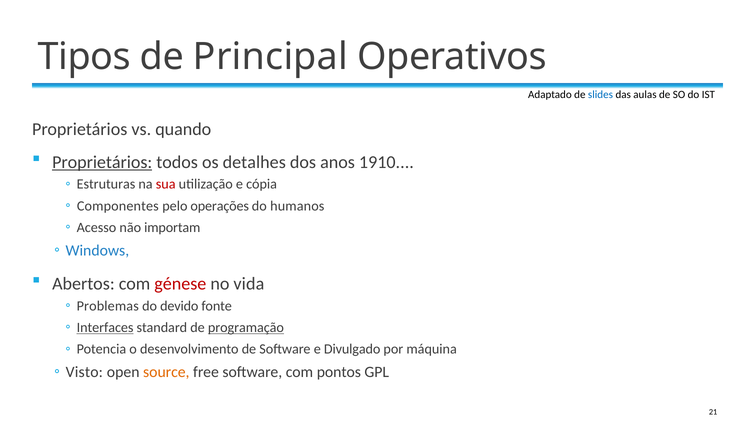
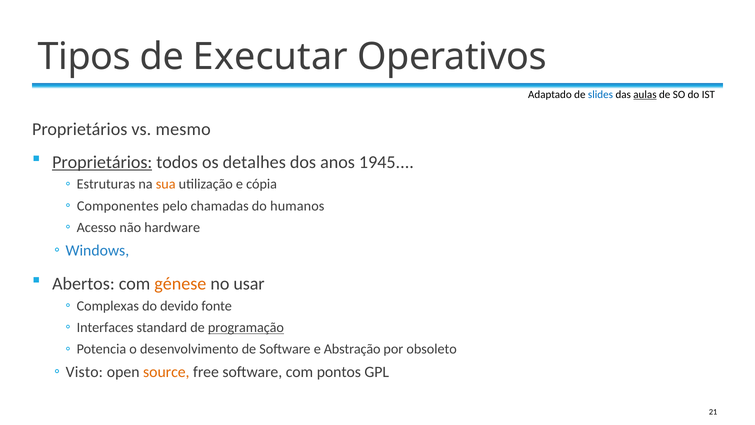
Principal: Principal -> Executar
aulas underline: none -> present
quando: quando -> mesmo
1910: 1910 -> 1945
sua colour: red -> orange
operações: operações -> chamadas
importam: importam -> hardware
génese colour: red -> orange
vida: vida -> usar
Problemas: Problemas -> Complexas
Interfaces underline: present -> none
Divulgado: Divulgado -> Abstração
máquina: máquina -> obsoleto
